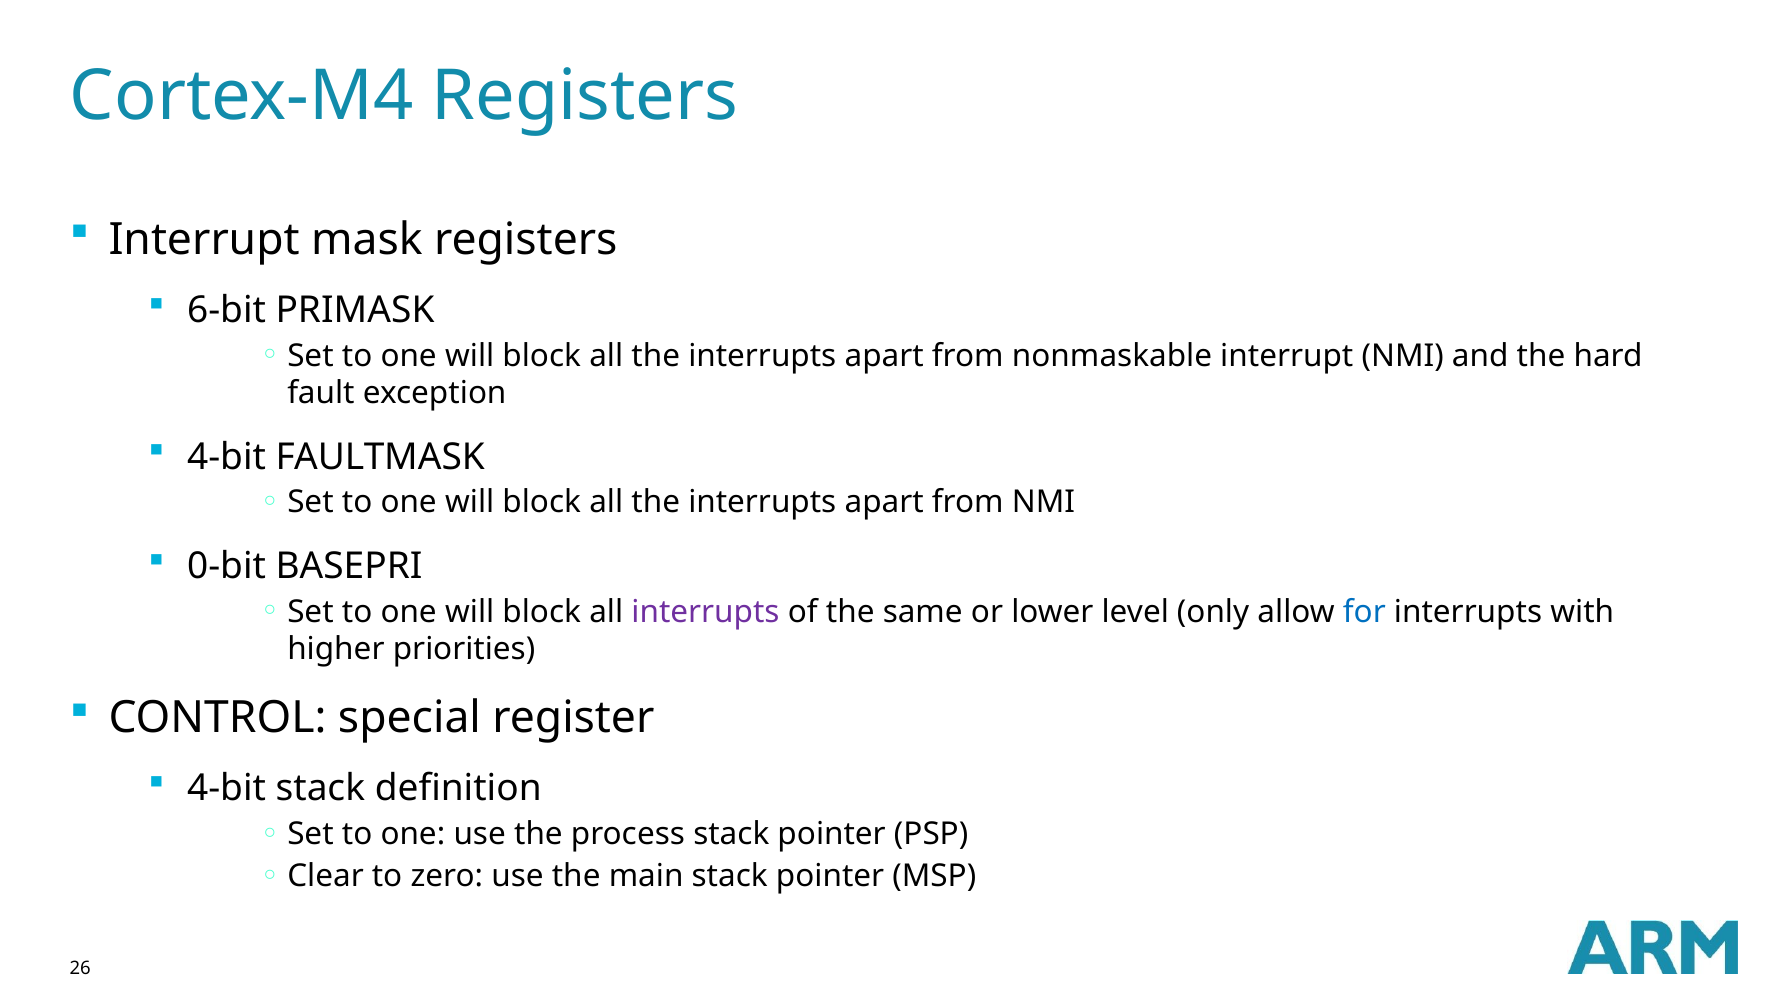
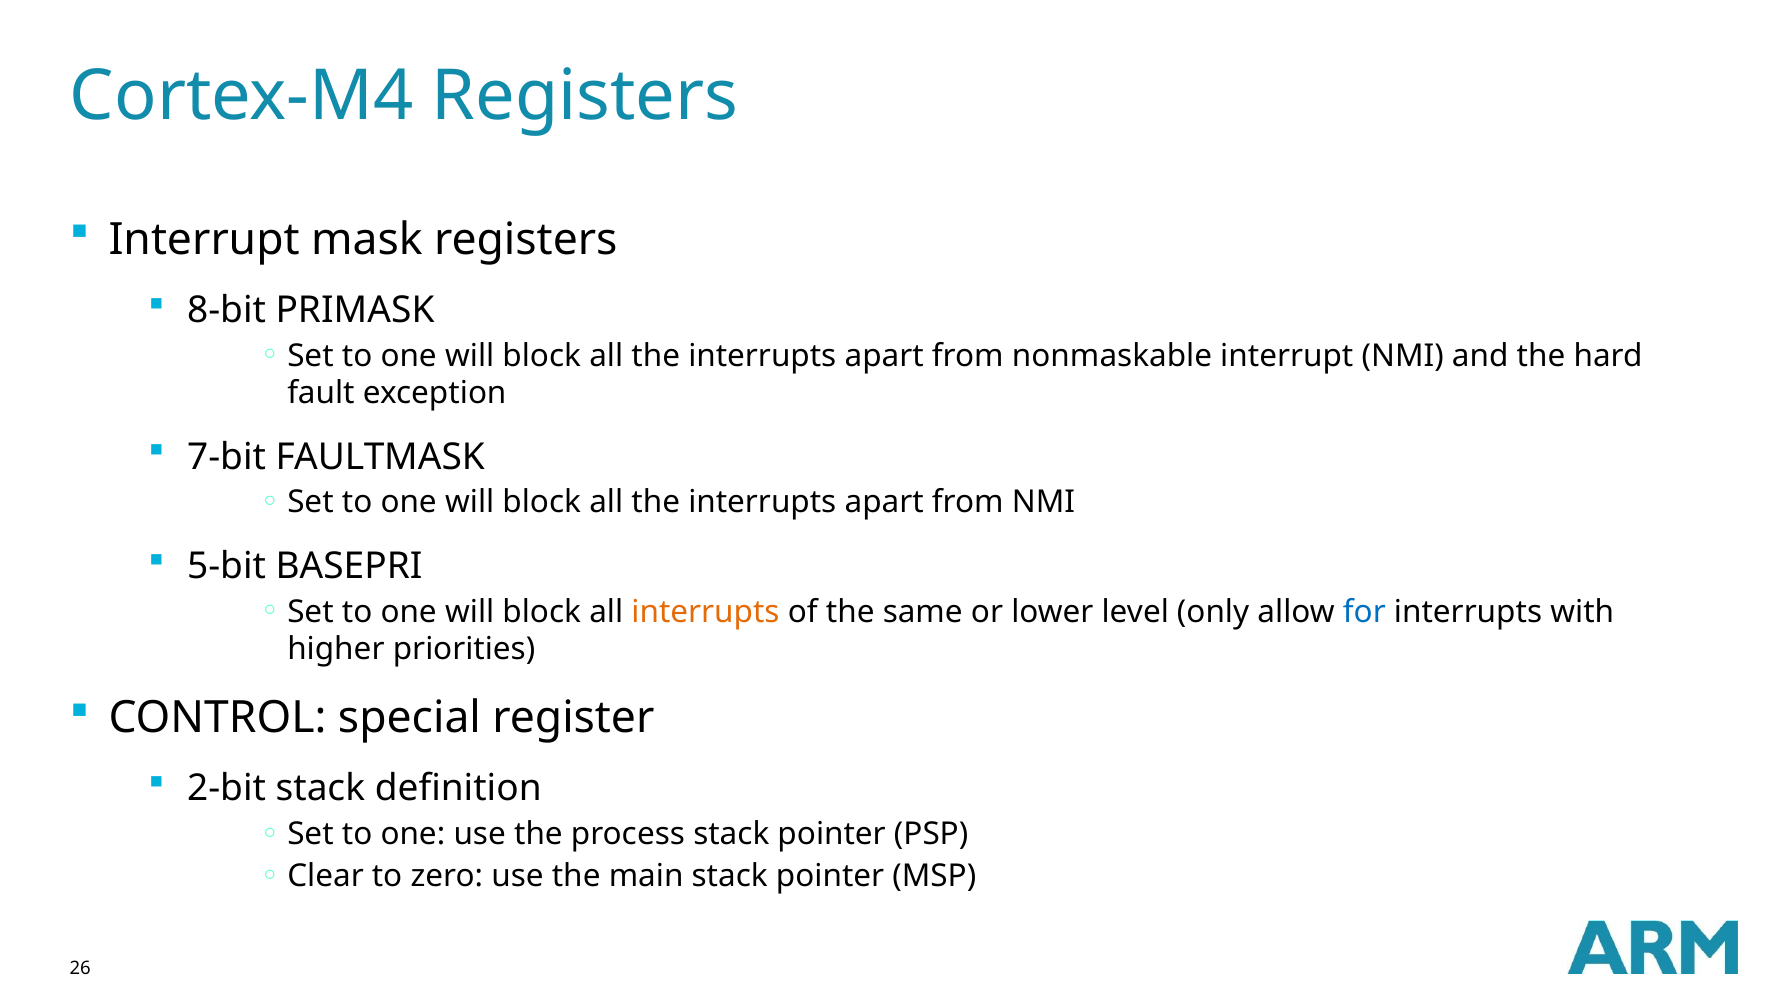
6-bit: 6-bit -> 8-bit
4-bit at (227, 457): 4-bit -> 7-bit
0-bit: 0-bit -> 5-bit
interrupts at (706, 612) colour: purple -> orange
4-bit at (227, 789): 4-bit -> 2-bit
